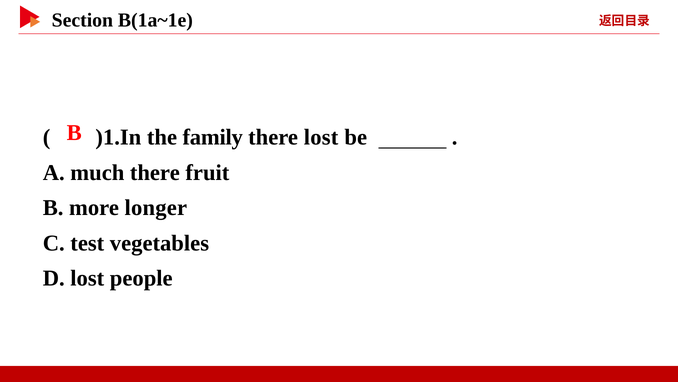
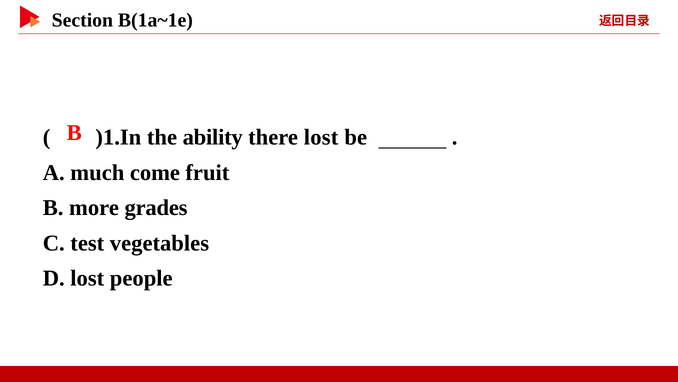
family: family -> ability
much there: there -> come
longer: longer -> grades
